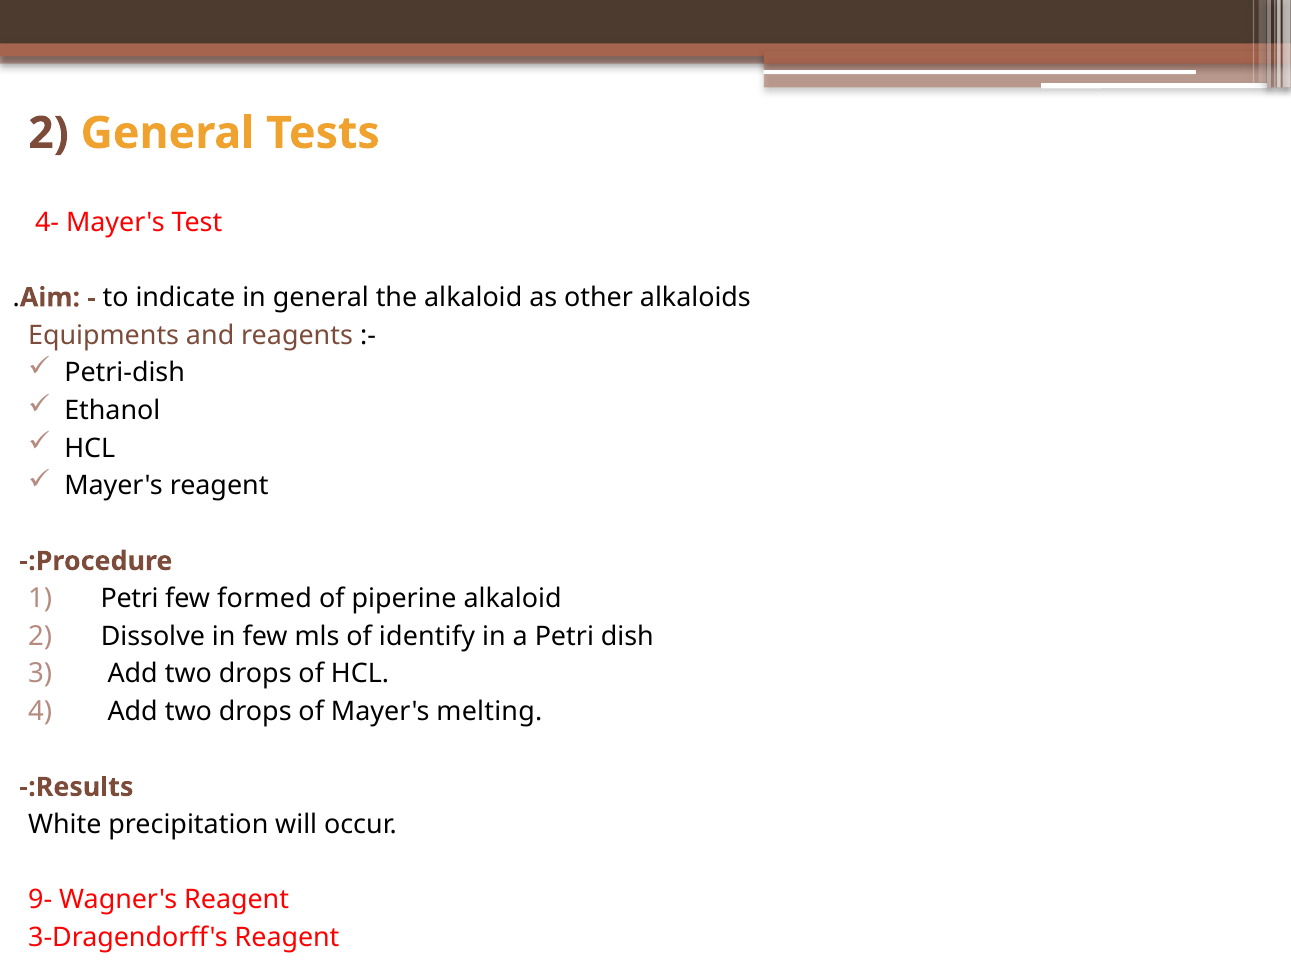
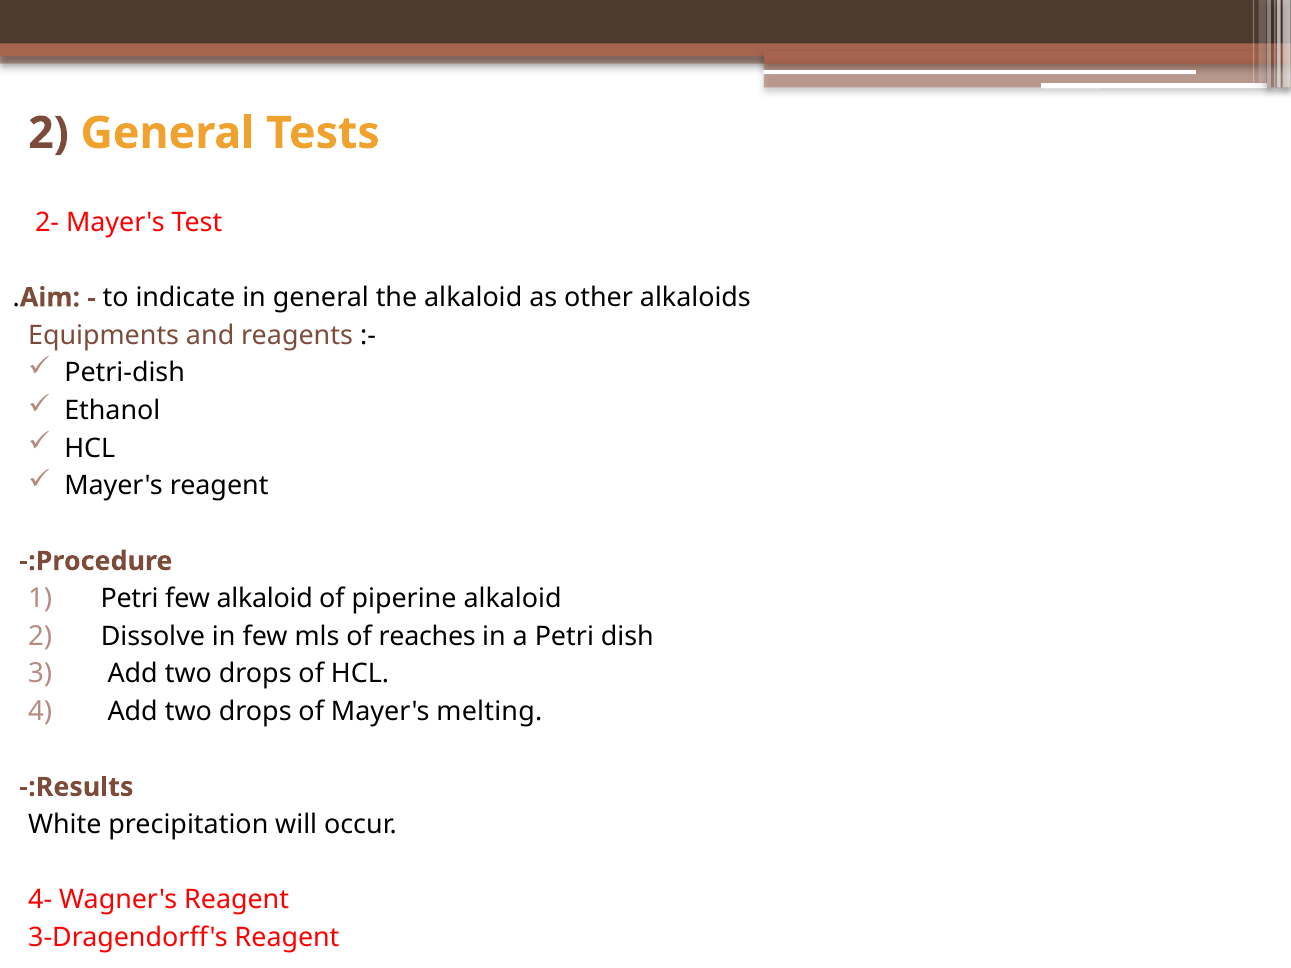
4-: 4- -> 2-
few formed: formed -> alkaloid
identify: identify -> reaches
9-: 9- -> 4-
